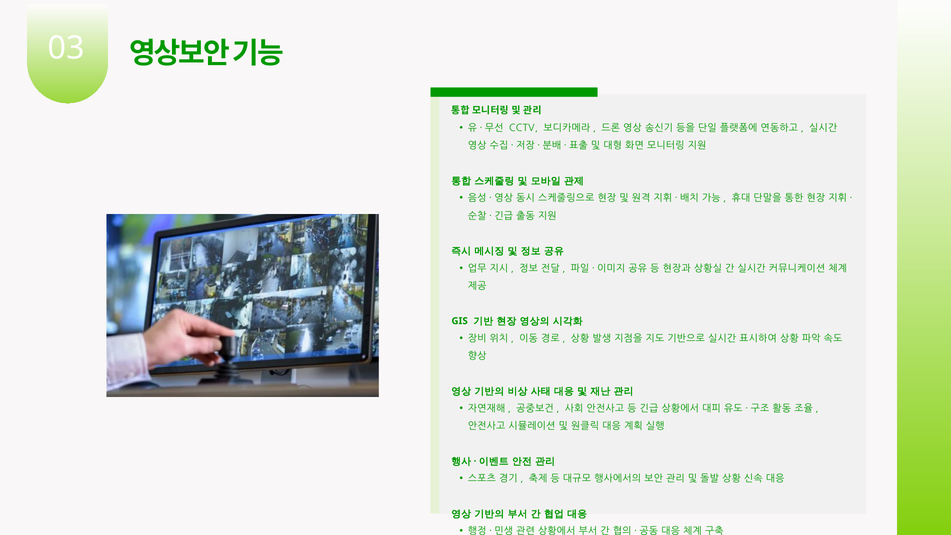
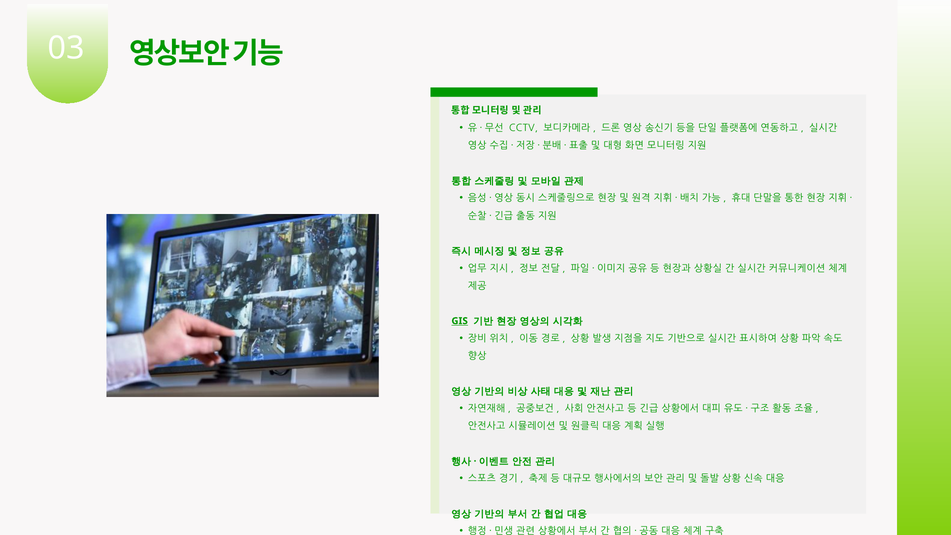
GIS underline: none -> present
